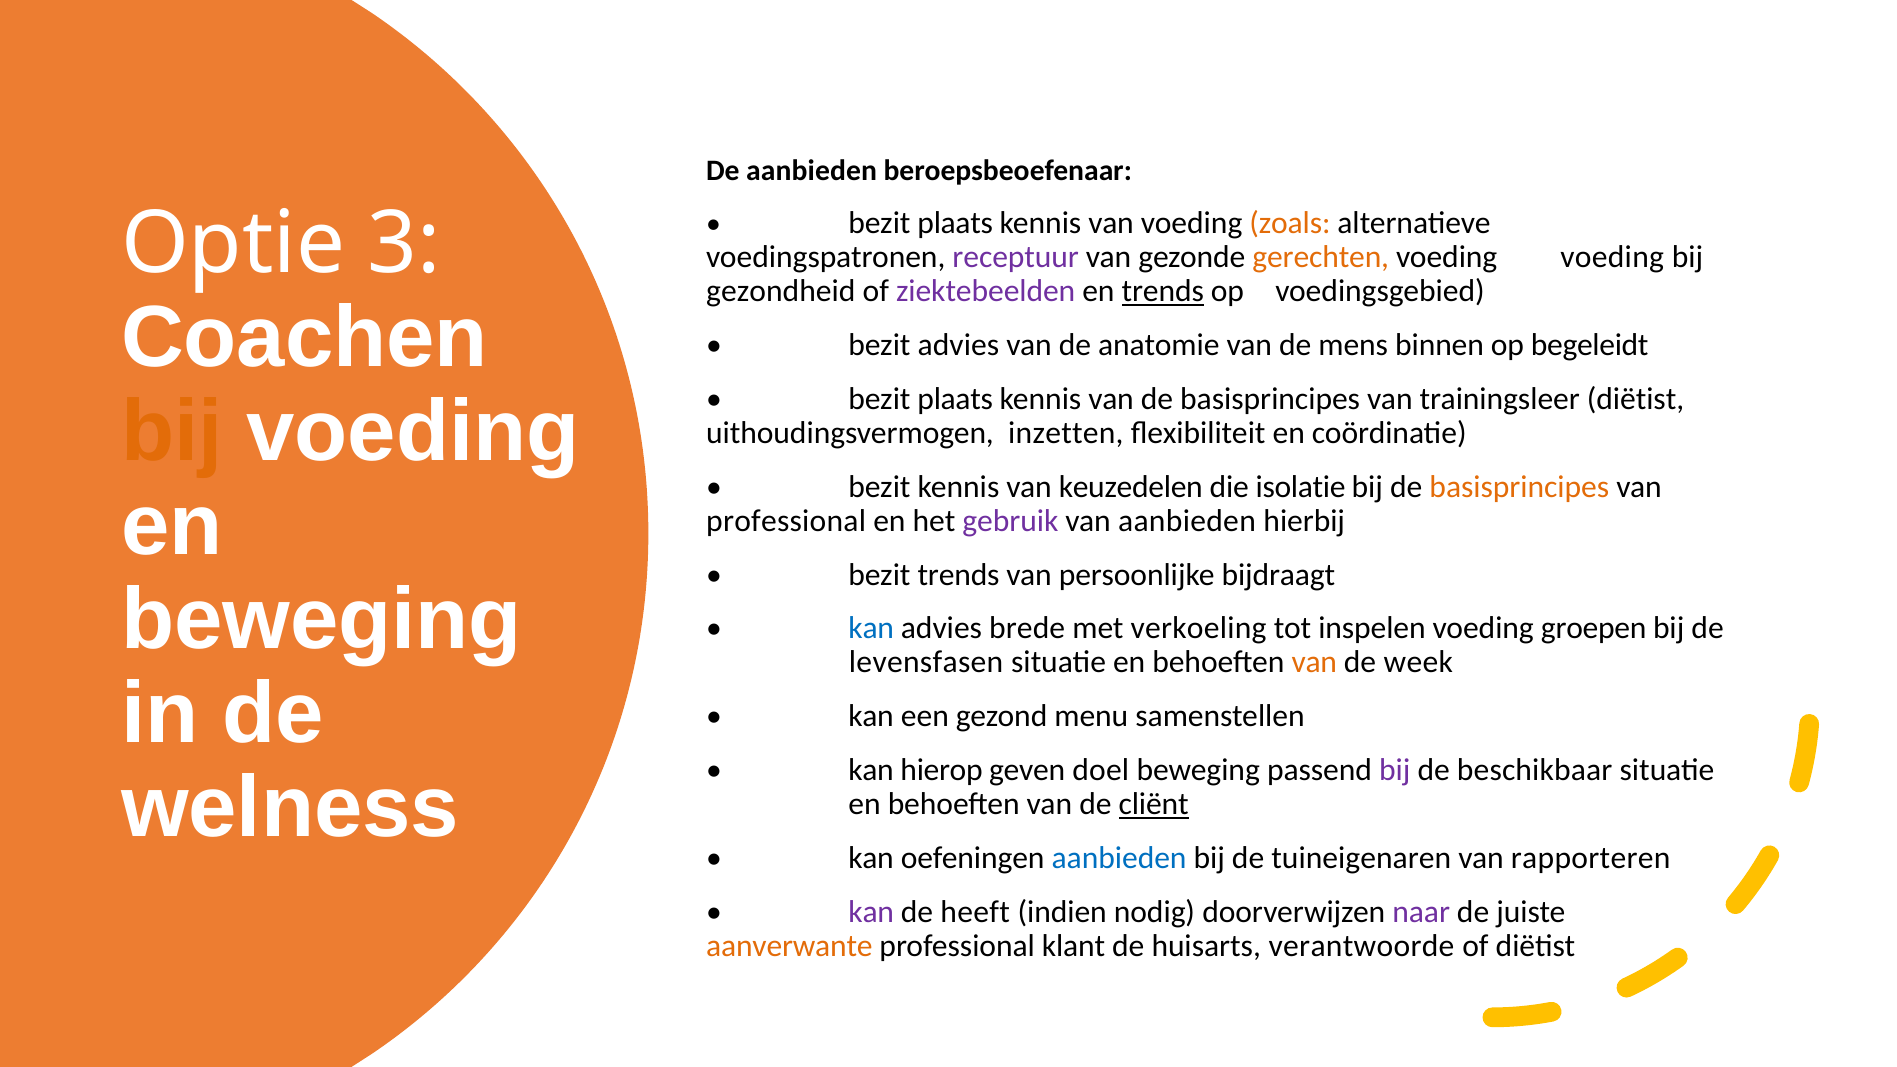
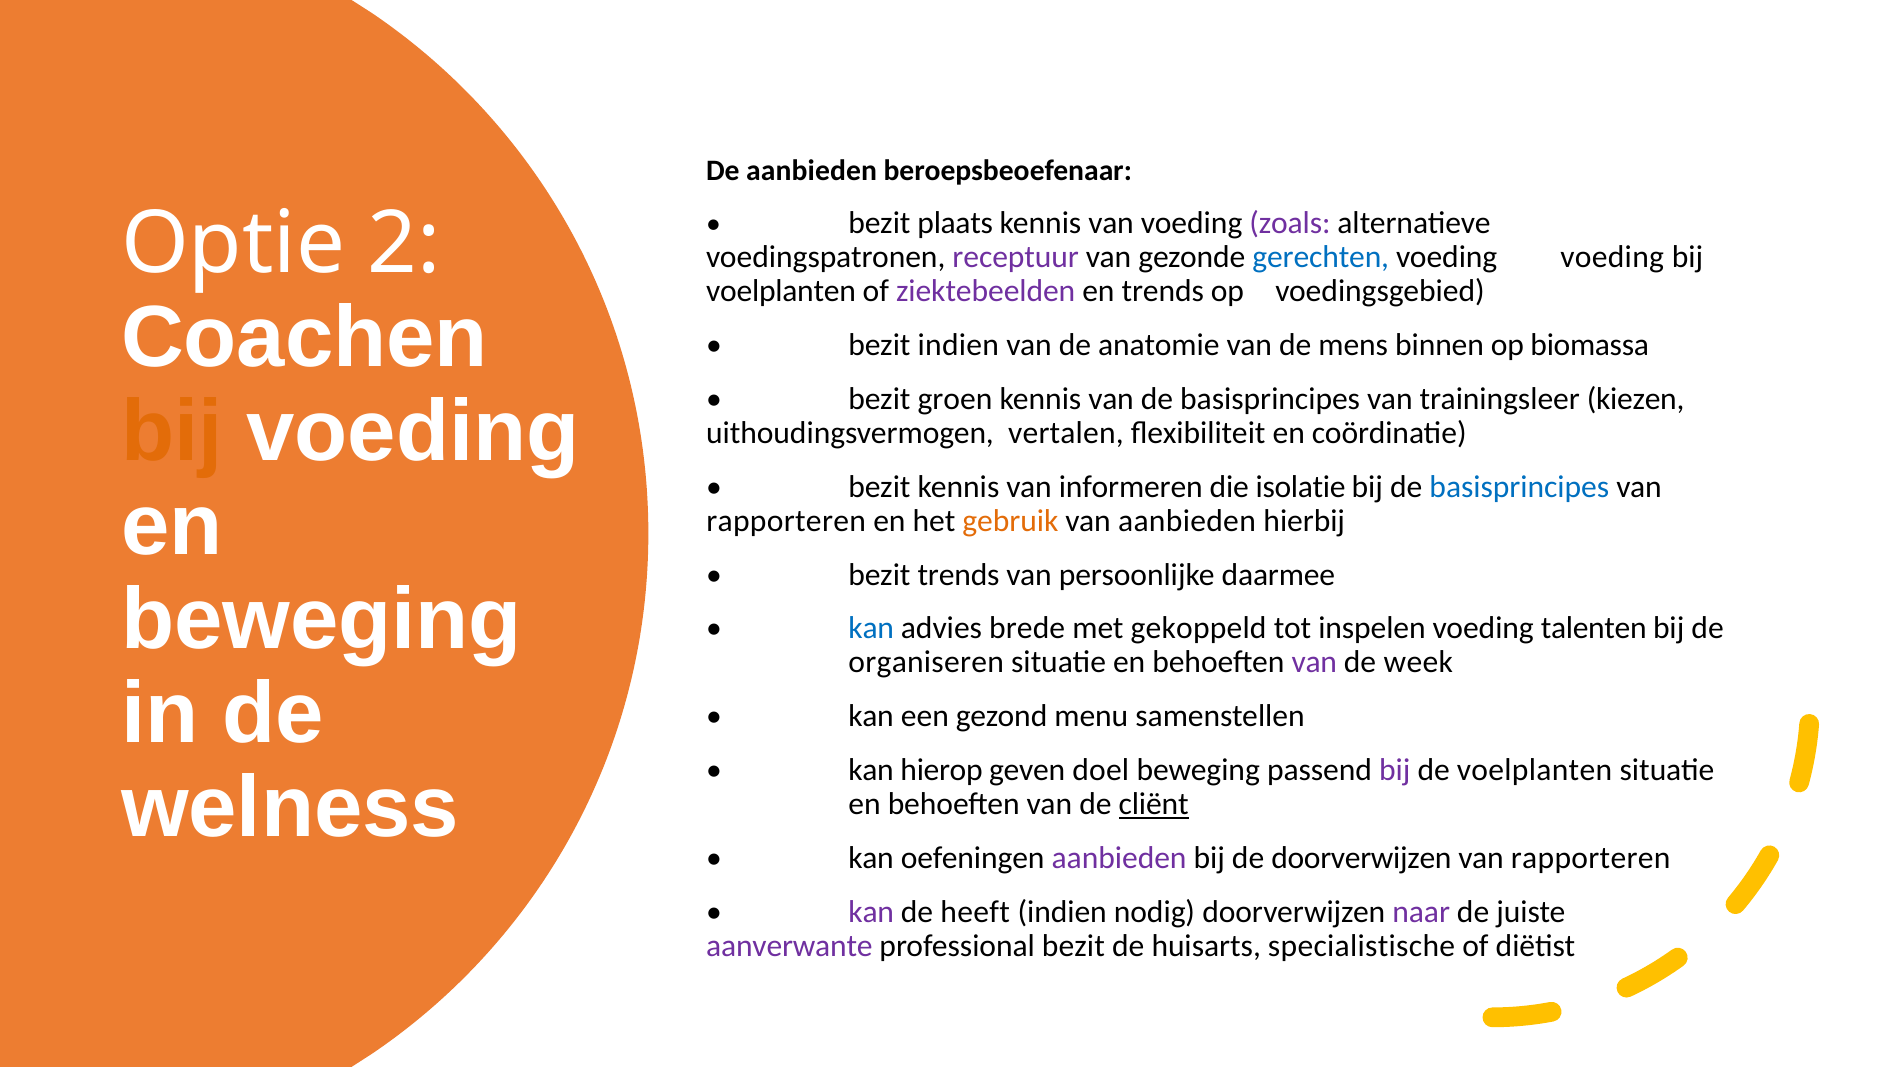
zoals colour: orange -> purple
3: 3 -> 2
gerechten colour: orange -> blue
gezondheid at (781, 291): gezondheid -> voelplanten
trends at (1163, 291) underline: present -> none
bezit advies: advies -> indien
begeleidt: begeleidt -> biomassa
plaats at (955, 399): plaats -> groen
trainingsleer diëtist: diëtist -> kiezen
inzetten: inzetten -> vertalen
keuzedelen: keuzedelen -> informeren
basisprincipes at (1519, 487) colour: orange -> blue
professional at (786, 521): professional -> rapporteren
gebruik colour: purple -> orange
bijdraagt: bijdraagt -> daarmee
verkoeling: verkoeling -> gekoppeld
groepen: groepen -> talenten
levensfasen: levensfasen -> organiseren
van at (1314, 663) colour: orange -> purple
de beschikbaar: beschikbaar -> voelplanten
aanbieden at (1119, 858) colour: blue -> purple
de tuineigenaren: tuineigenaren -> doorverwijzen
aanverwante colour: orange -> purple
professional klant: klant -> bezit
verantwoorde: verantwoorde -> specialistische
